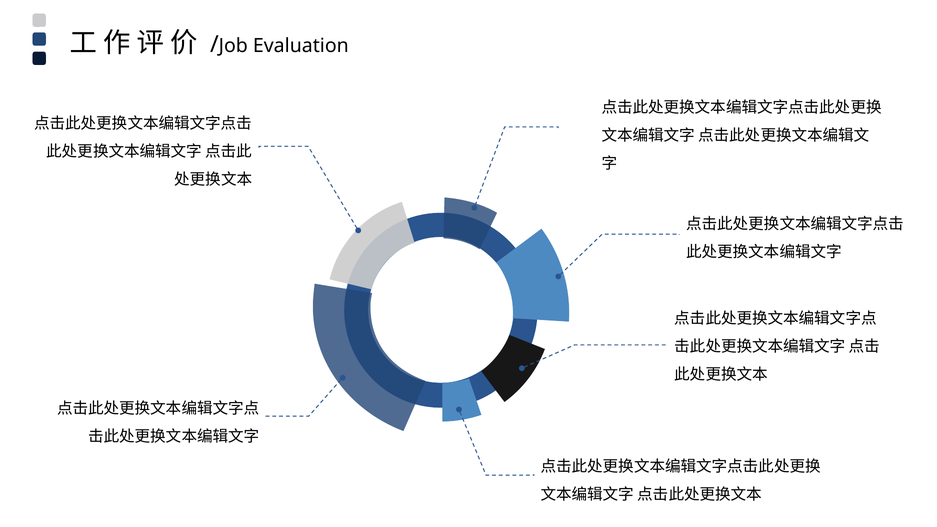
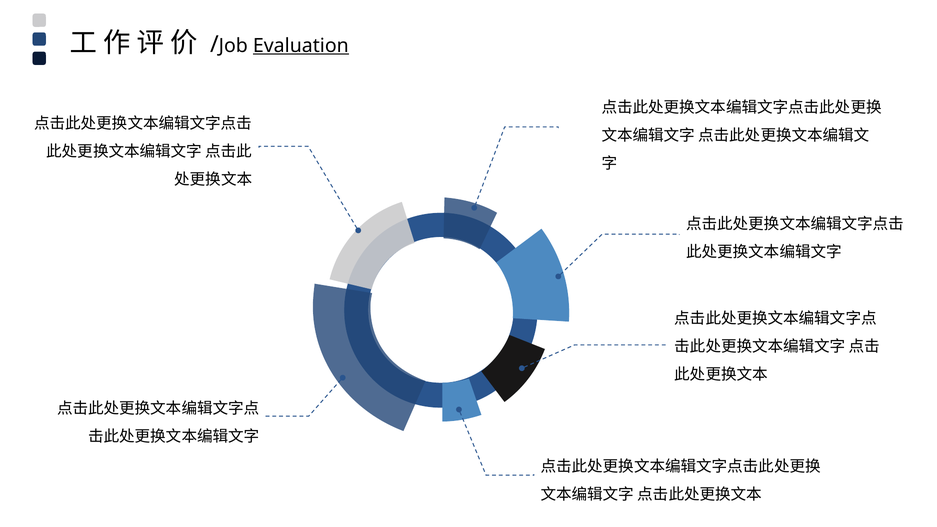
Evaluation underline: none -> present
